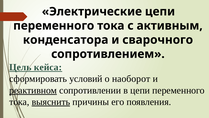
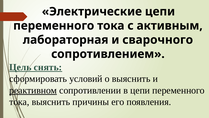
конденсатора: конденсатора -> лабораторная
кейса: кейса -> снять
о наоборот: наоборот -> выяснить
выяснить at (51, 102) underline: present -> none
